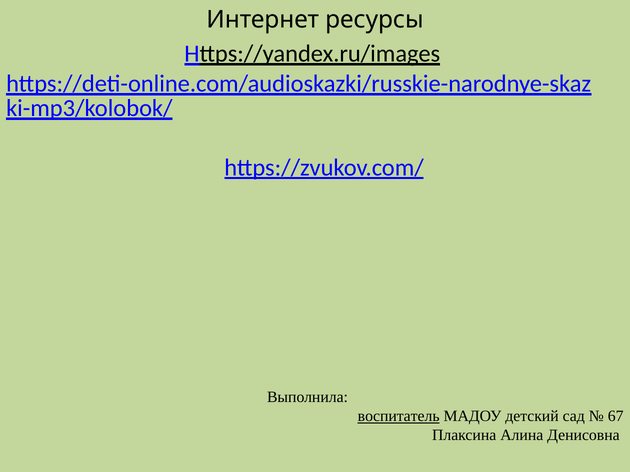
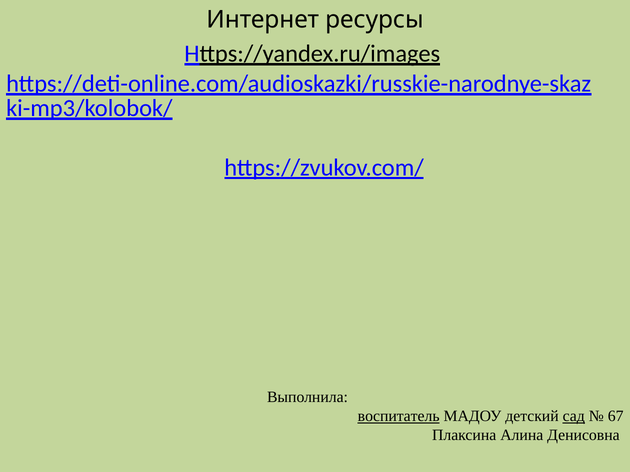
сад underline: none -> present
